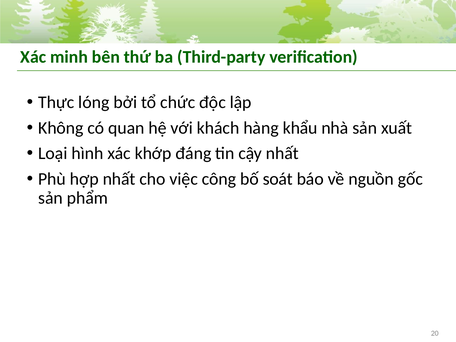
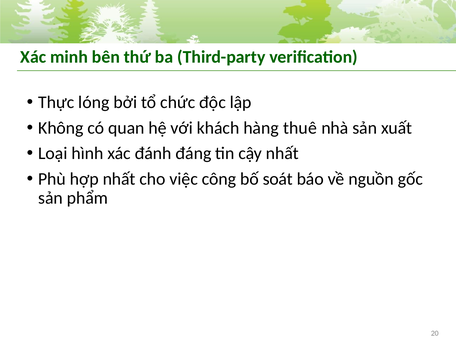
khẩu: khẩu -> thuê
khớp: khớp -> đánh
